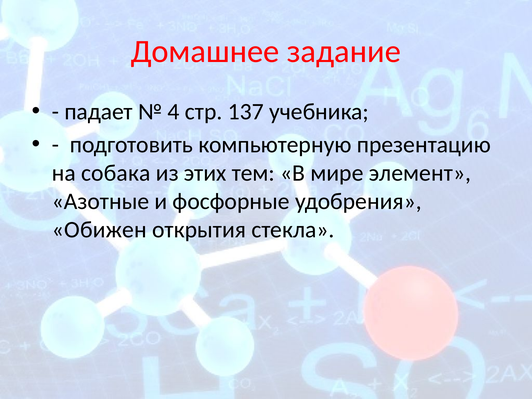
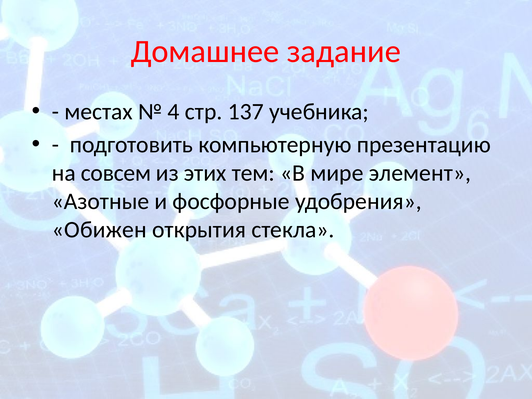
падает: падает -> местах
собака: собака -> совсем
